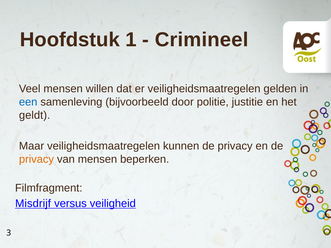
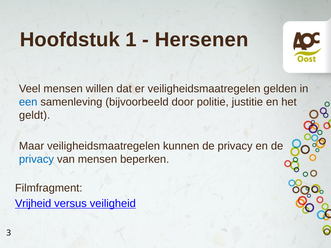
Crimineel: Crimineel -> Hersenen
privacy at (36, 159) colour: orange -> blue
Misdrijf: Misdrijf -> Vrijheid
